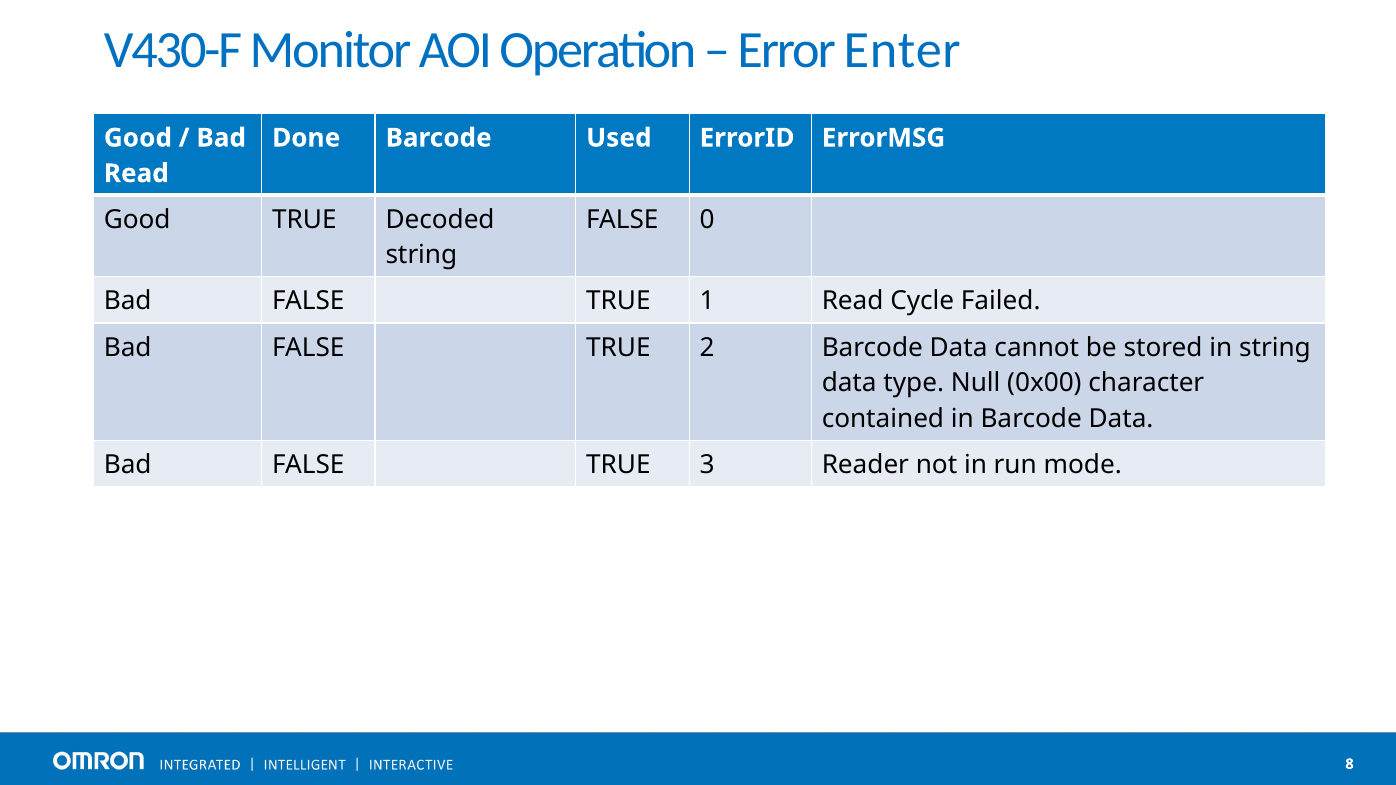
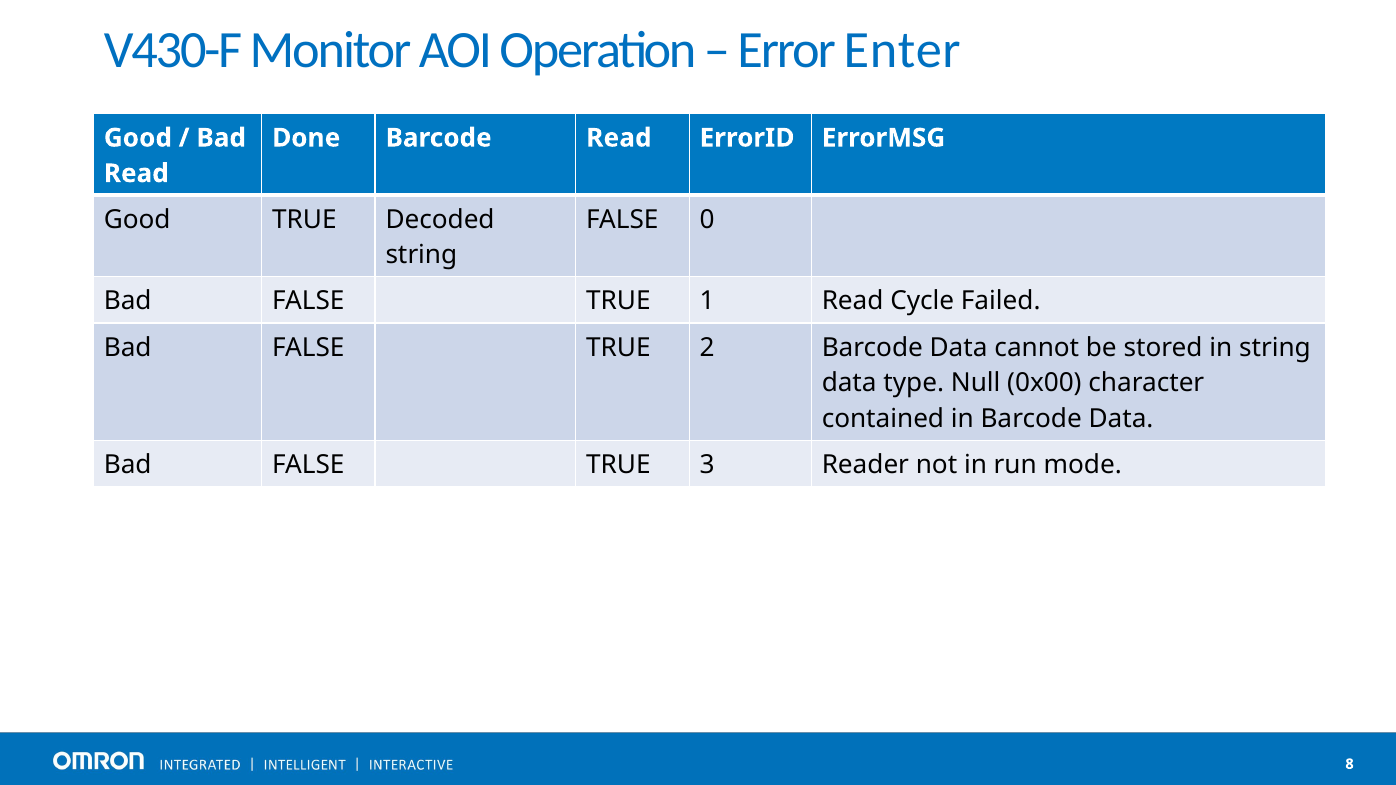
Barcode Used: Used -> Read
